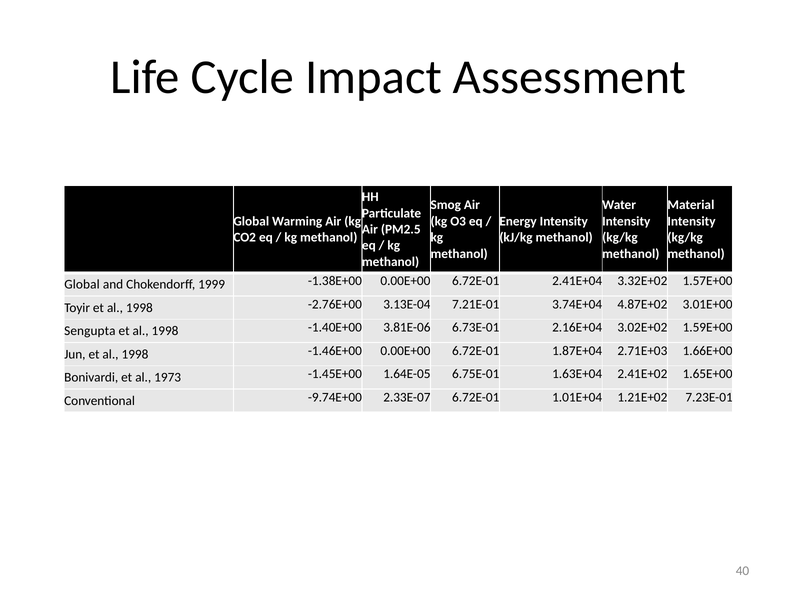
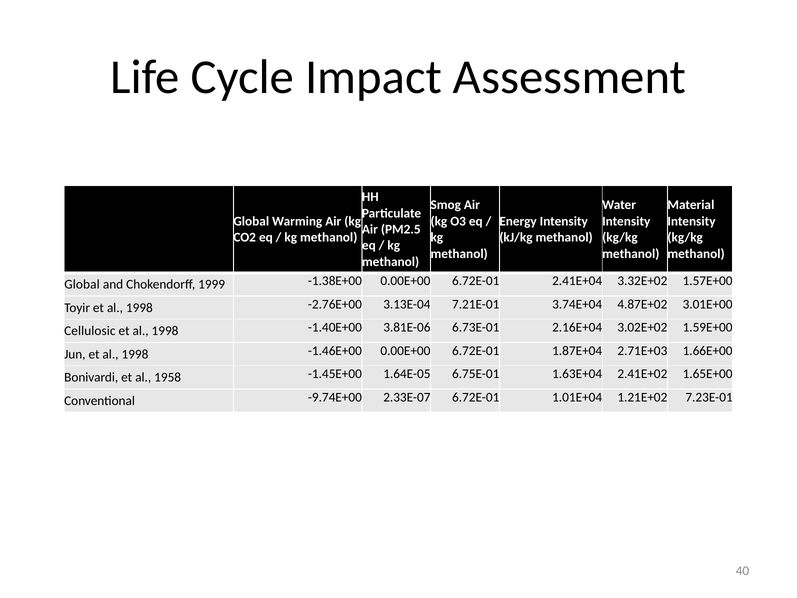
Sengupta: Sengupta -> Cellulosic
1973: 1973 -> 1958
